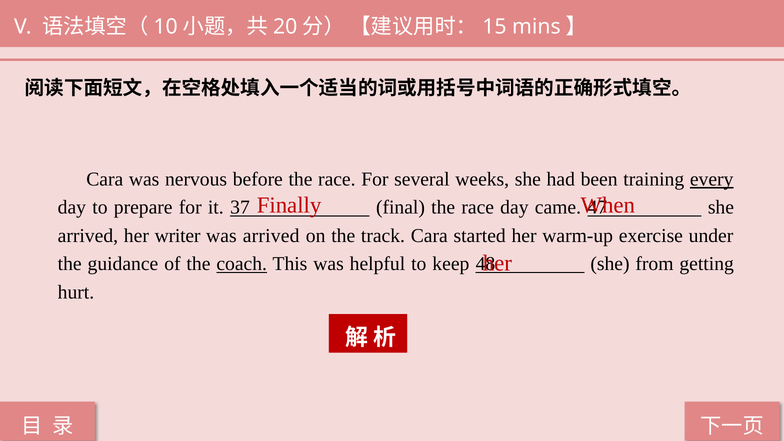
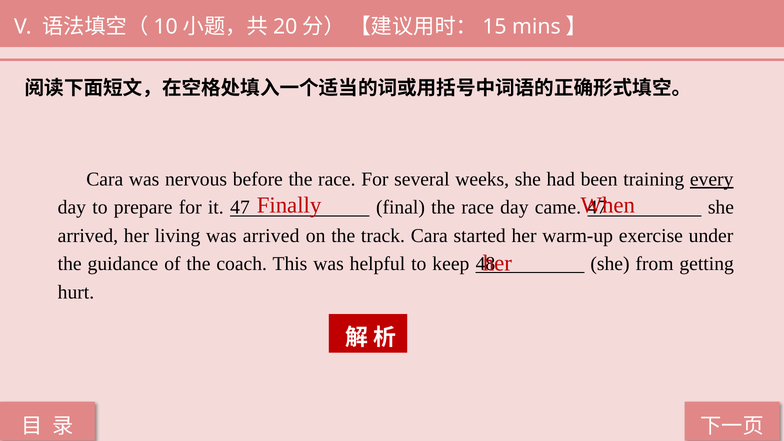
it 37: 37 -> 47
writer: writer -> living
coach underline: present -> none
